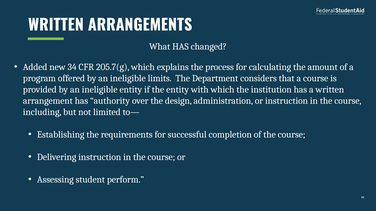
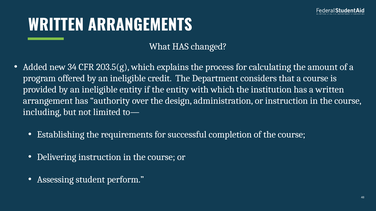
205.7(g: 205.7(g -> 203.5(g
limits: limits -> credit
